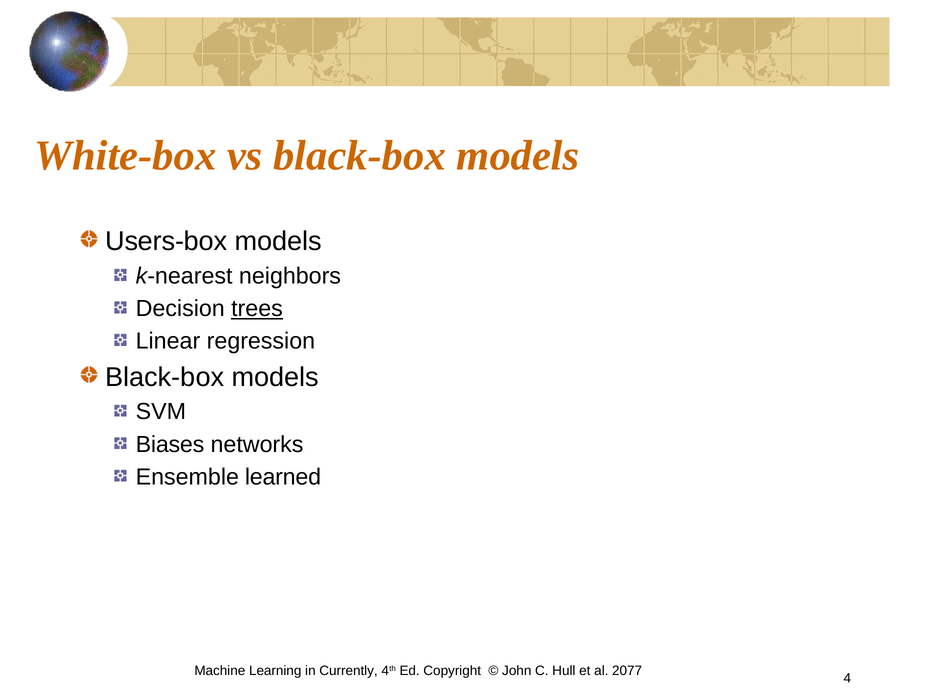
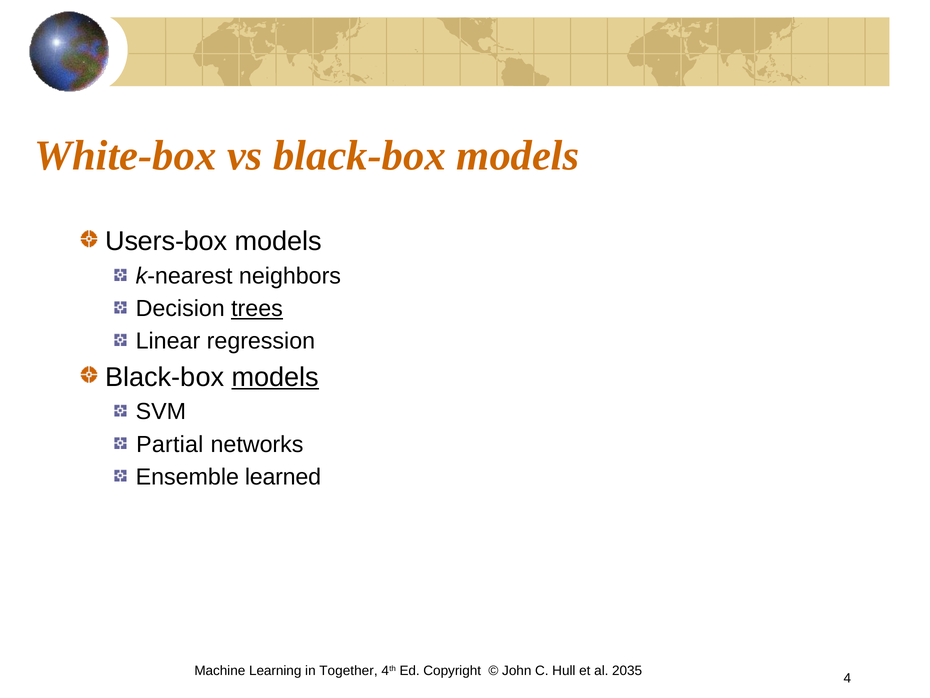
models at (275, 377) underline: none -> present
Biases: Biases -> Partial
Currently: Currently -> Together
2077: 2077 -> 2035
